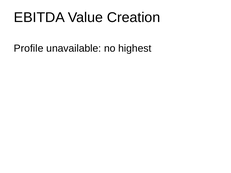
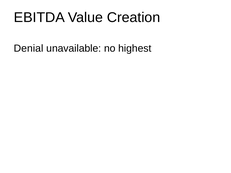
Profile: Profile -> Denial
